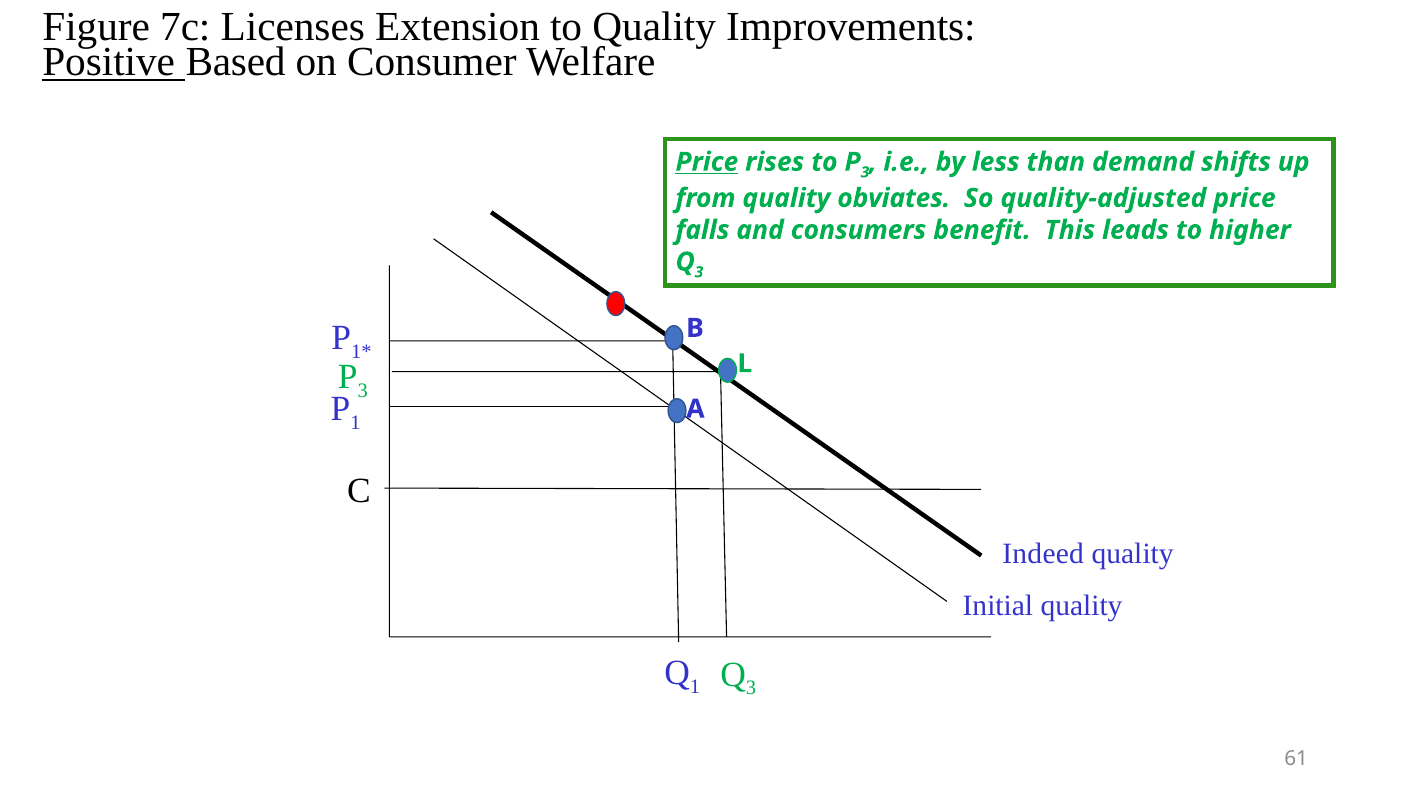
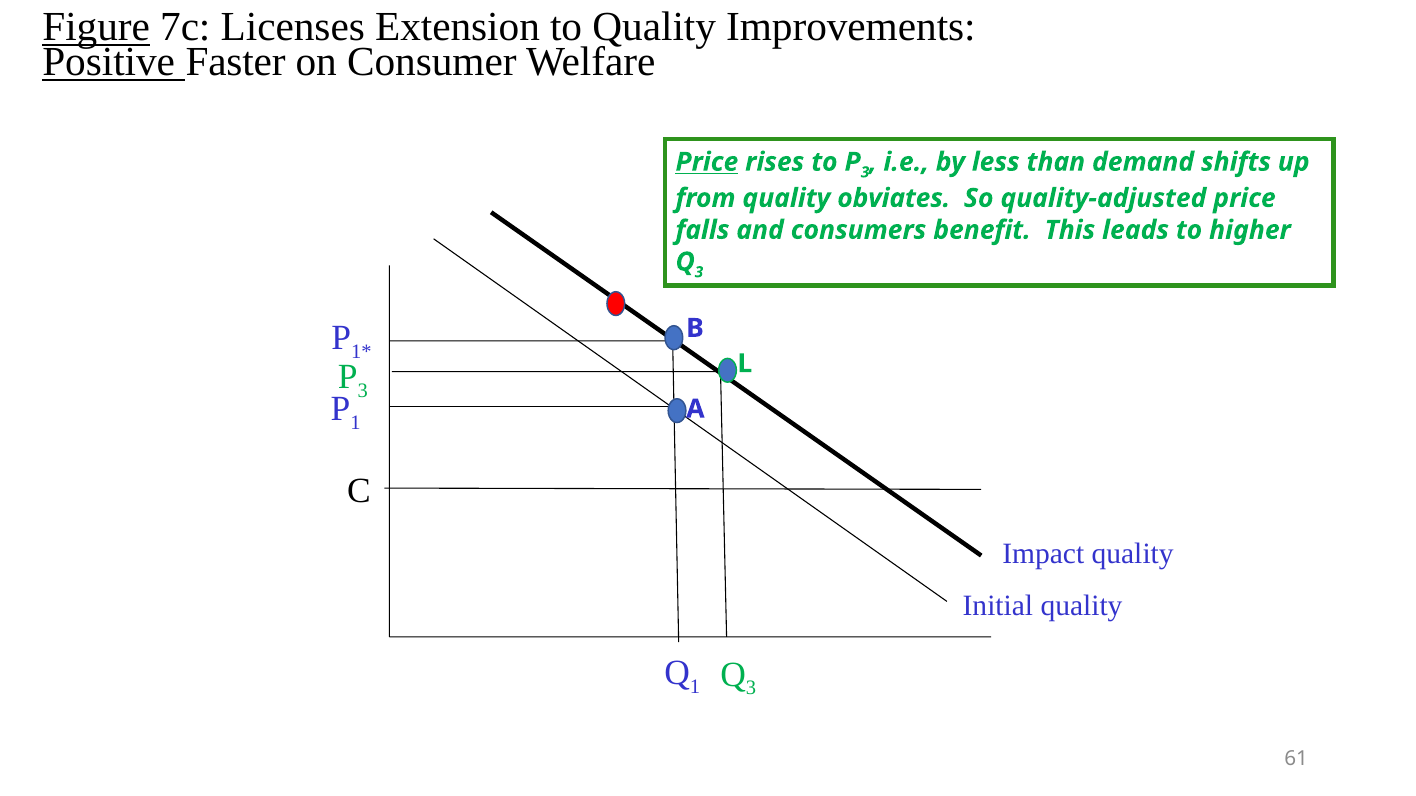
Figure underline: none -> present
Based: Based -> Faster
Indeed: Indeed -> Impact
